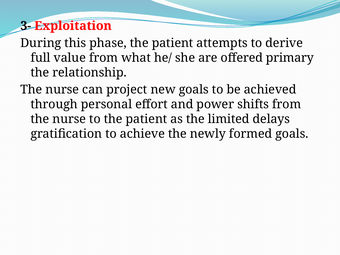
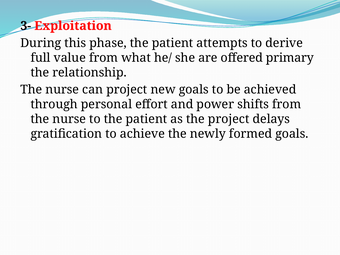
the limited: limited -> project
